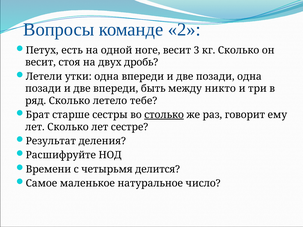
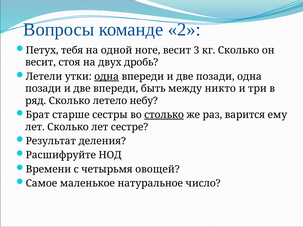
есть: есть -> тебя
одна at (107, 77) underline: none -> present
тебе: тебе -> небу
говорит: говорит -> варится
делится: делится -> овощей
